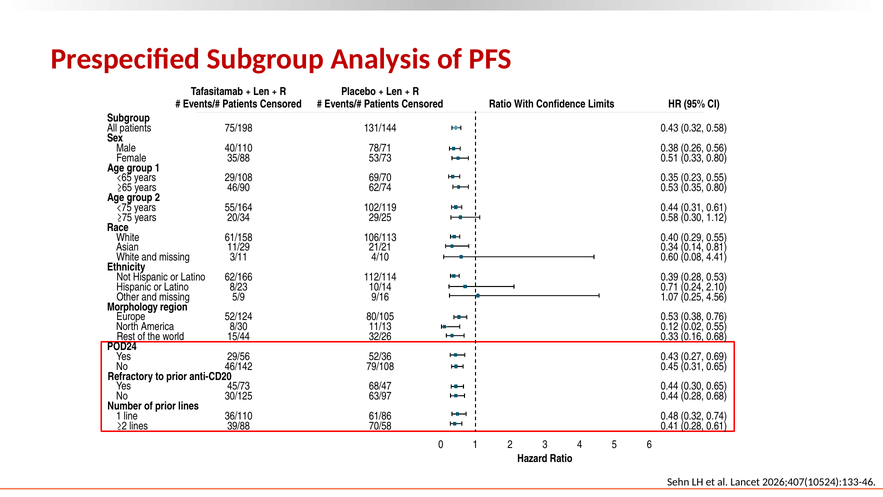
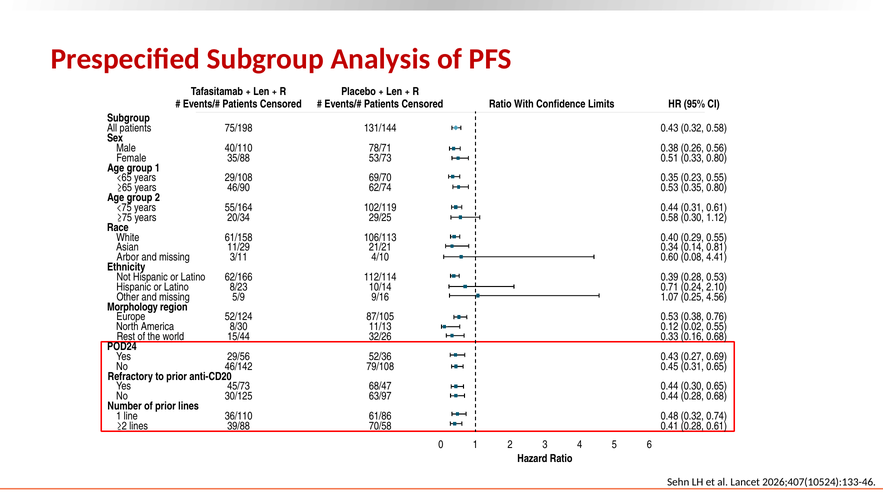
White at (128, 257): White -> Arbor
80/105: 80/105 -> 87/105
